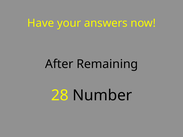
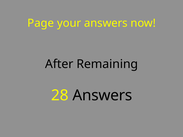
Have: Have -> Page
28 Number: Number -> Answers
